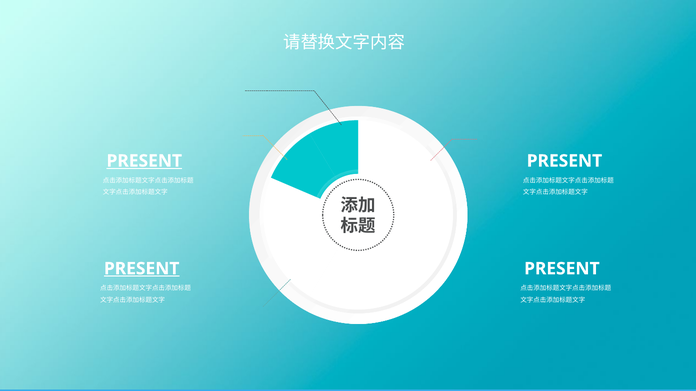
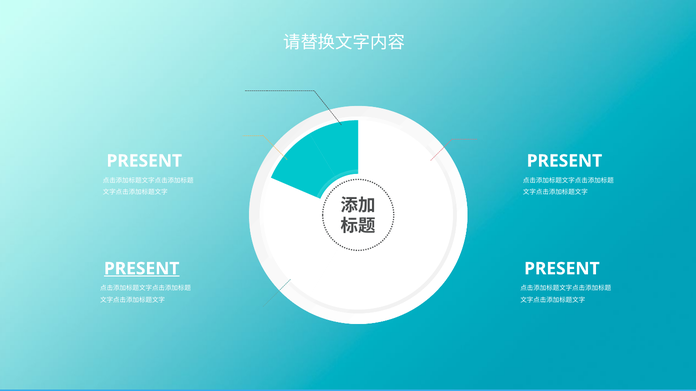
PRESENT at (144, 161) underline: present -> none
